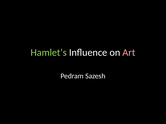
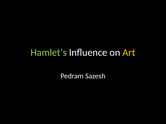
Art colour: pink -> yellow
